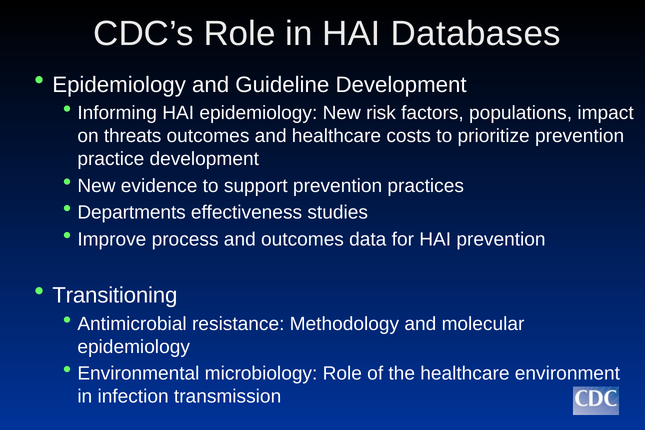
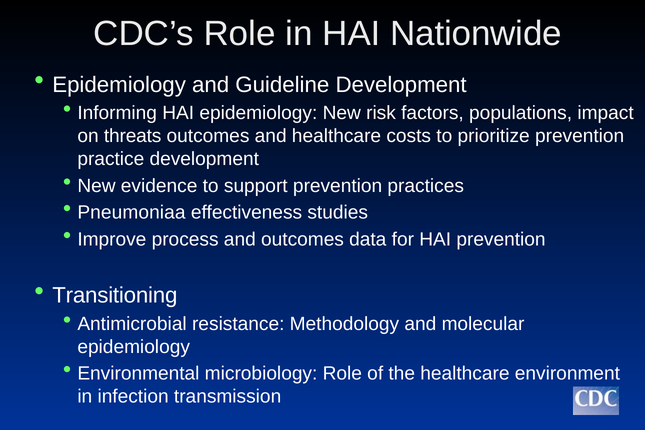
Databases: Databases -> Nationwide
Departments: Departments -> Pneumoniaa
